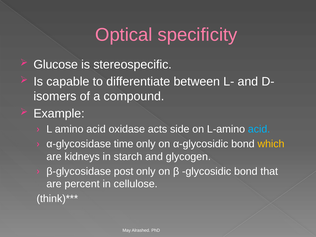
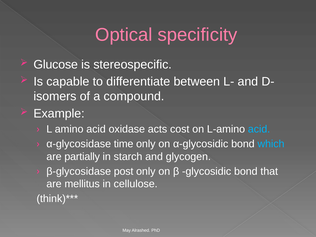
side: side -> cost
which colour: yellow -> light blue
kidneys: kidneys -> partially
percent: percent -> mellitus
